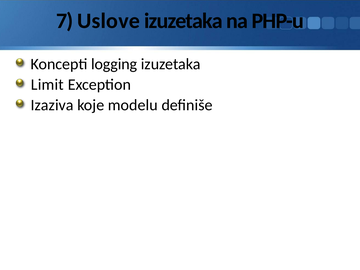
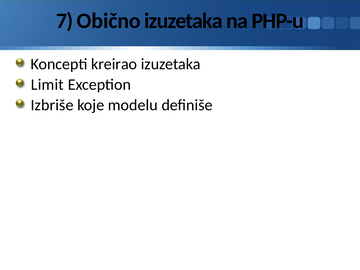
Uslove: Uslove -> Obično
logging: logging -> kreirao
Izaziva: Izaziva -> Izbriše
